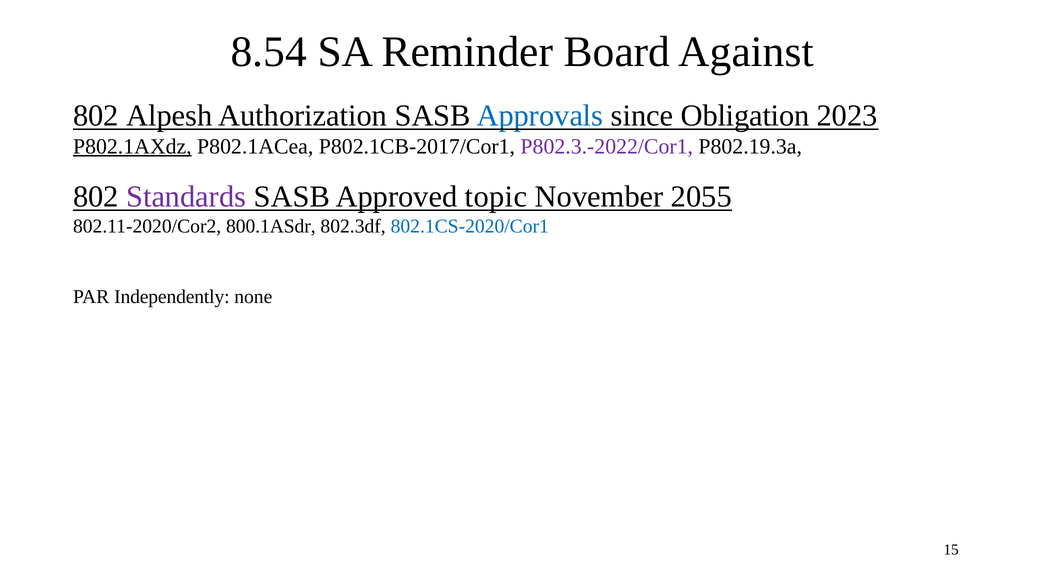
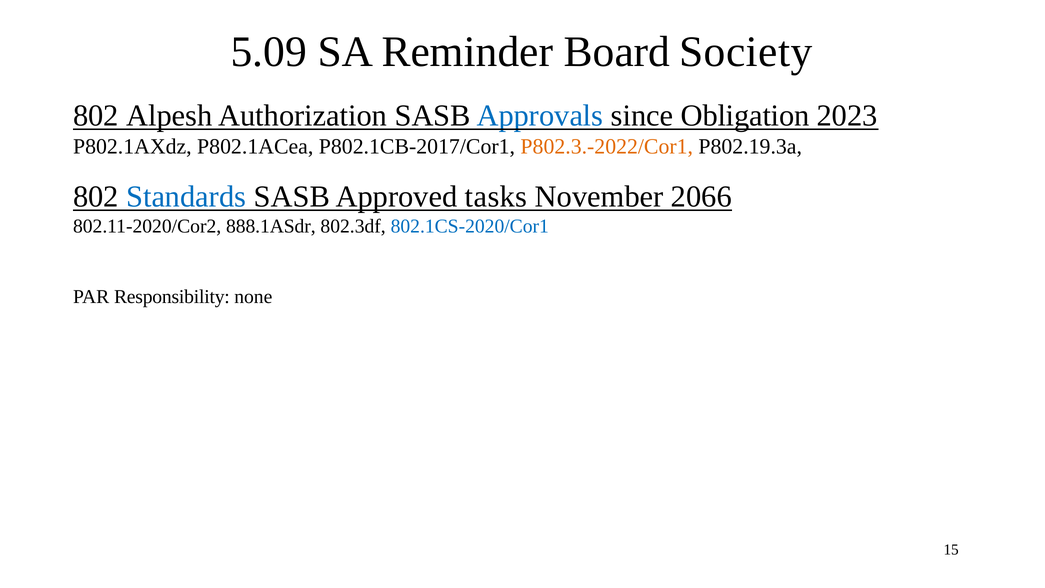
8.54: 8.54 -> 5.09
Against: Against -> Society
P802.1AXdz underline: present -> none
P802.3.-2022/Cor1 colour: purple -> orange
Standards colour: purple -> blue
topic: topic -> tasks
2055: 2055 -> 2066
800.1ASdr: 800.1ASdr -> 888.1ASdr
Independently: Independently -> Responsibility
